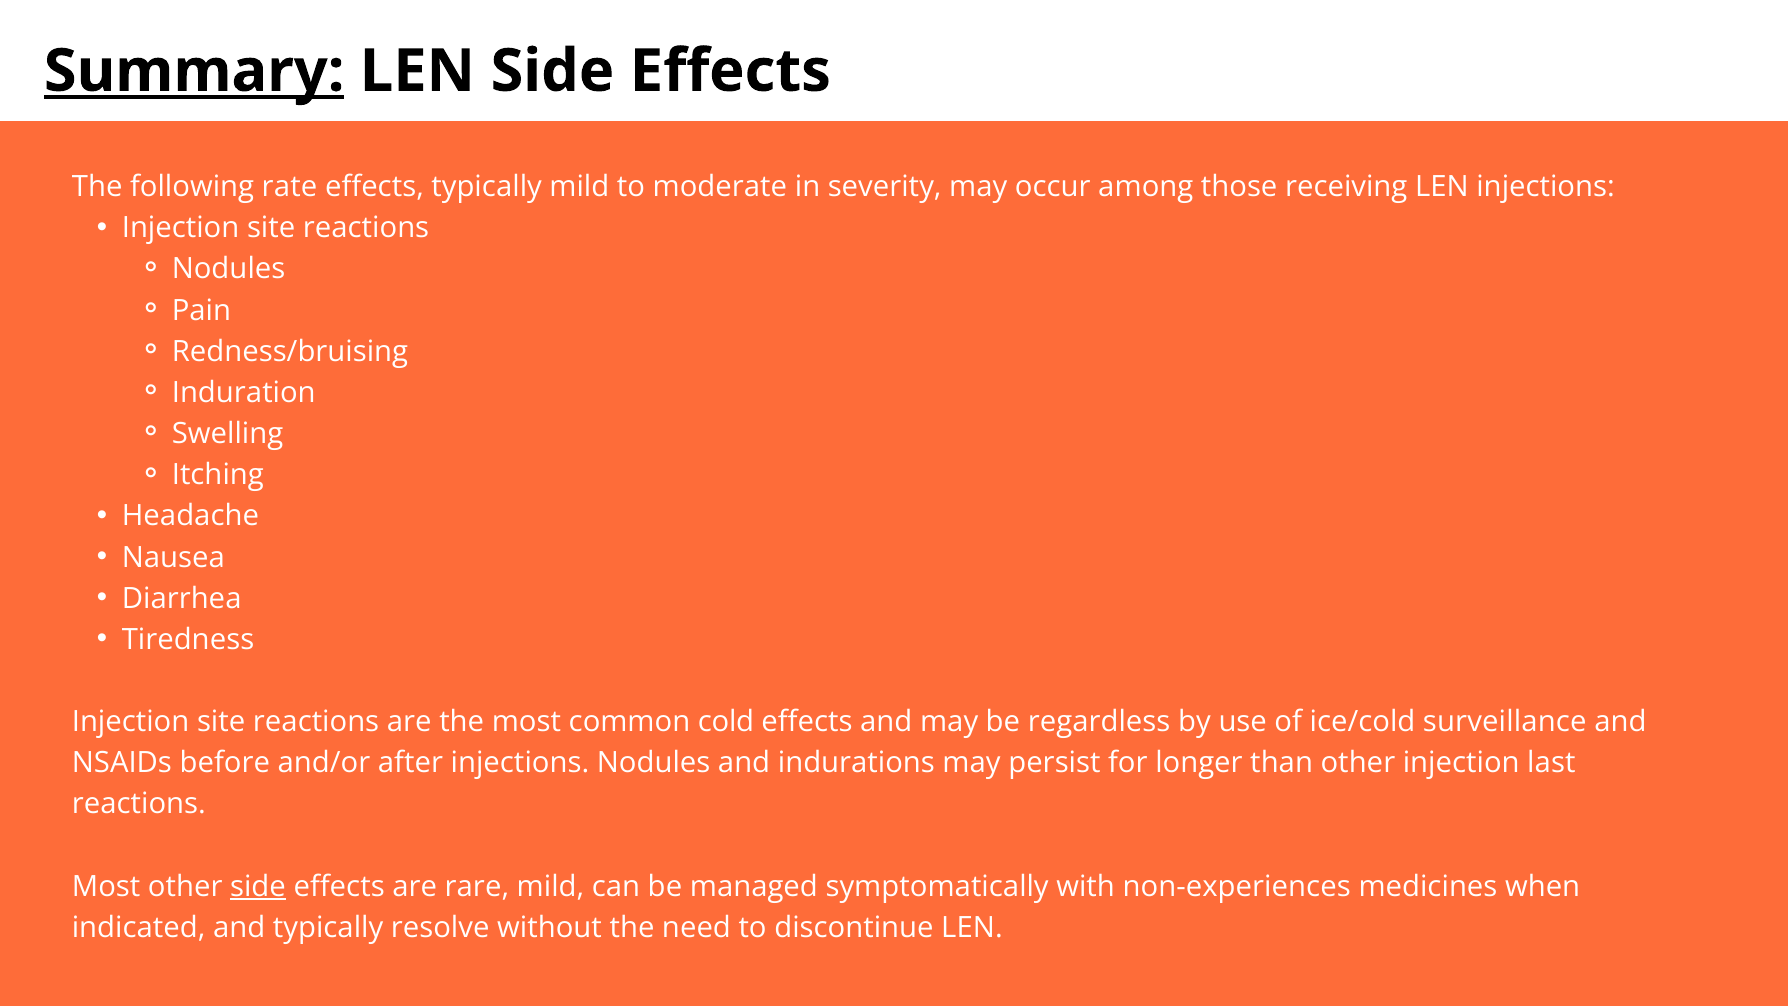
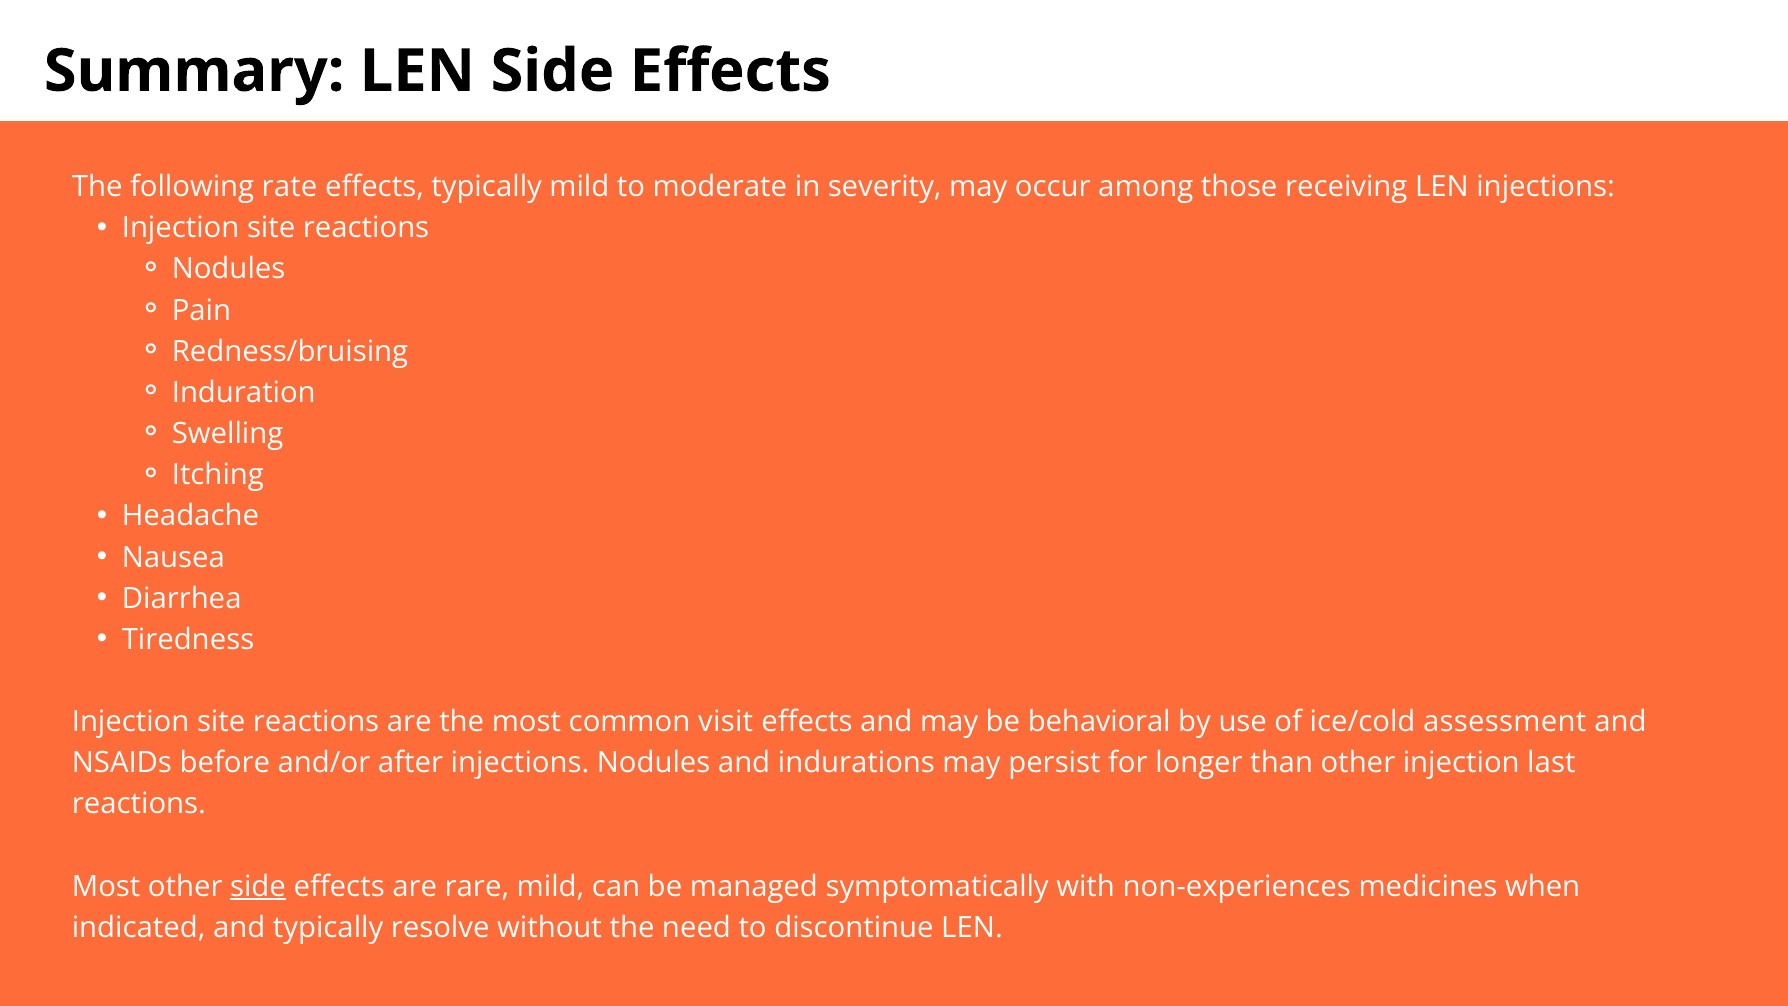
Summary underline: present -> none
cold: cold -> visit
regardless: regardless -> behavioral
surveillance: surveillance -> assessment
